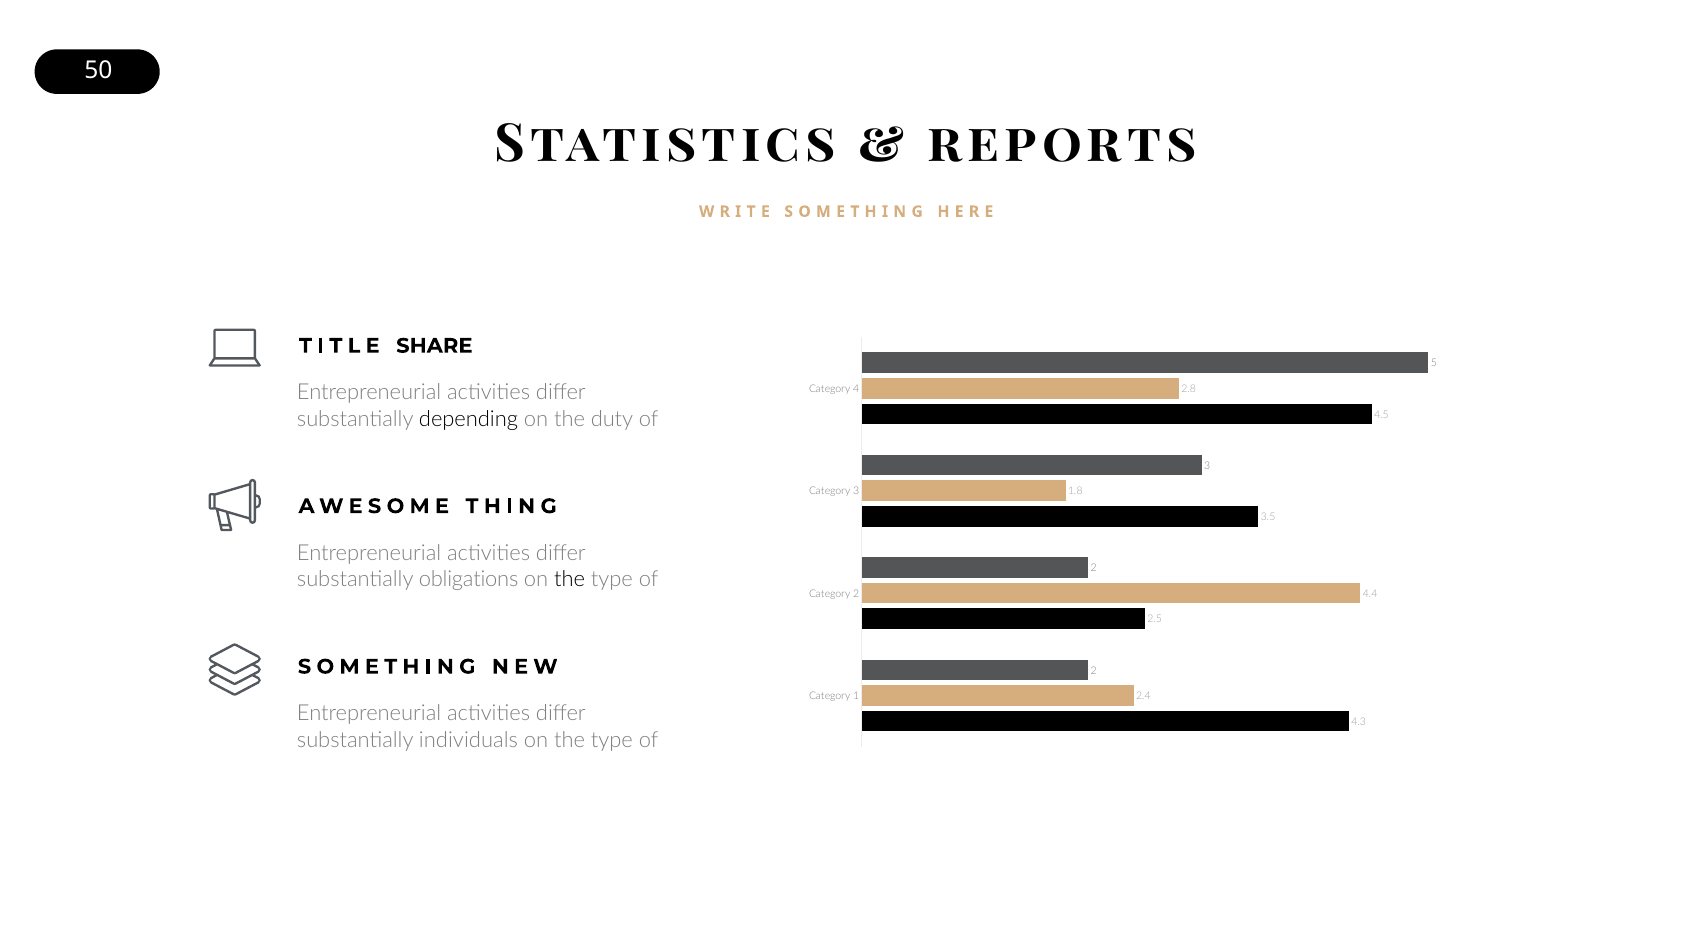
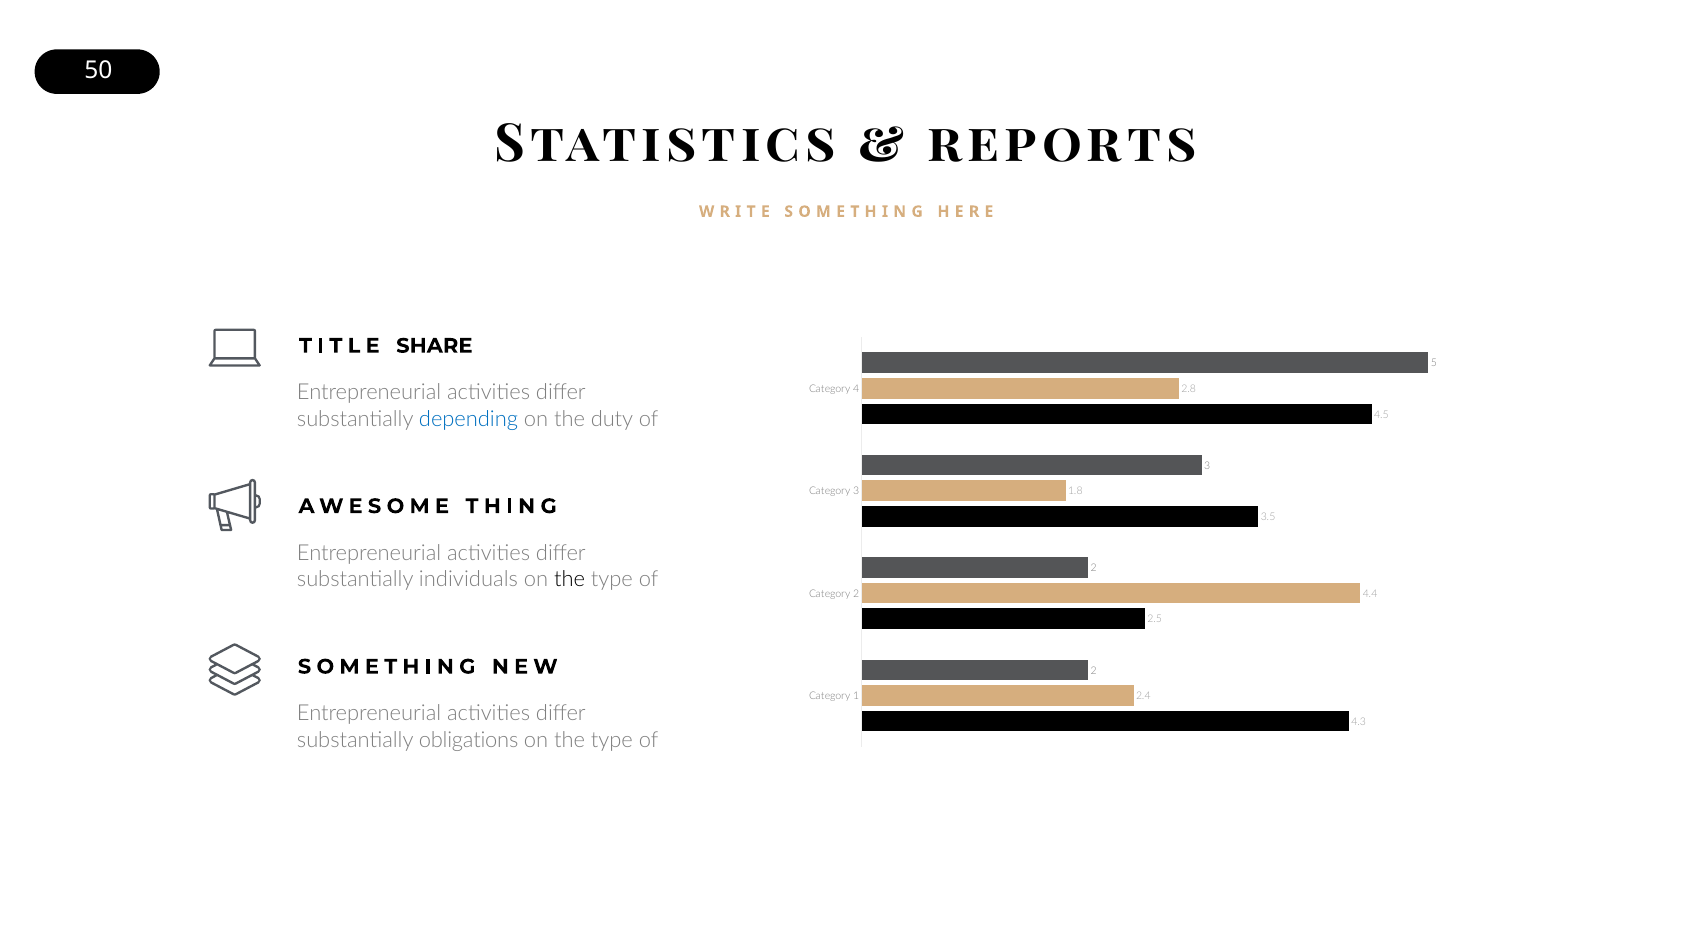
depending colour: black -> blue
obligations: obligations -> individuals
individuals: individuals -> obligations
